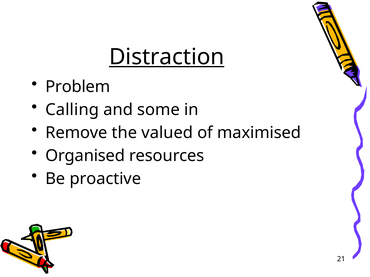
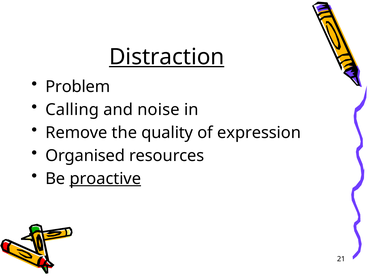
some: some -> noise
valued: valued -> quality
maximised: maximised -> expression
proactive underline: none -> present
